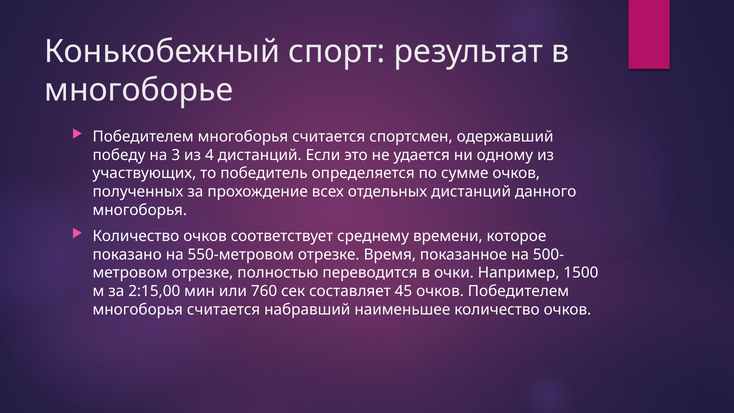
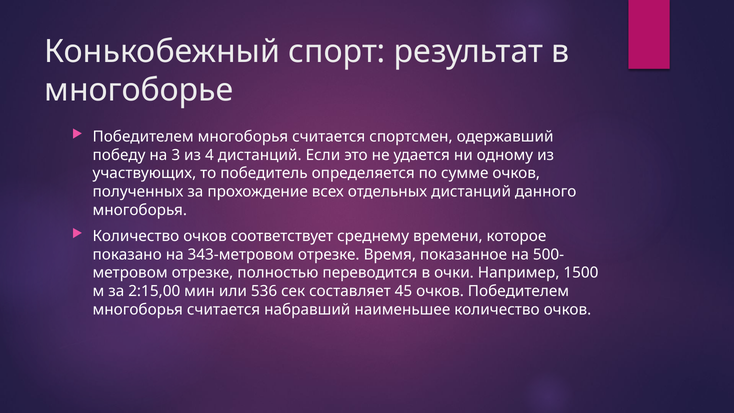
550-метровом: 550-метровом -> 343-метровом
760: 760 -> 536
